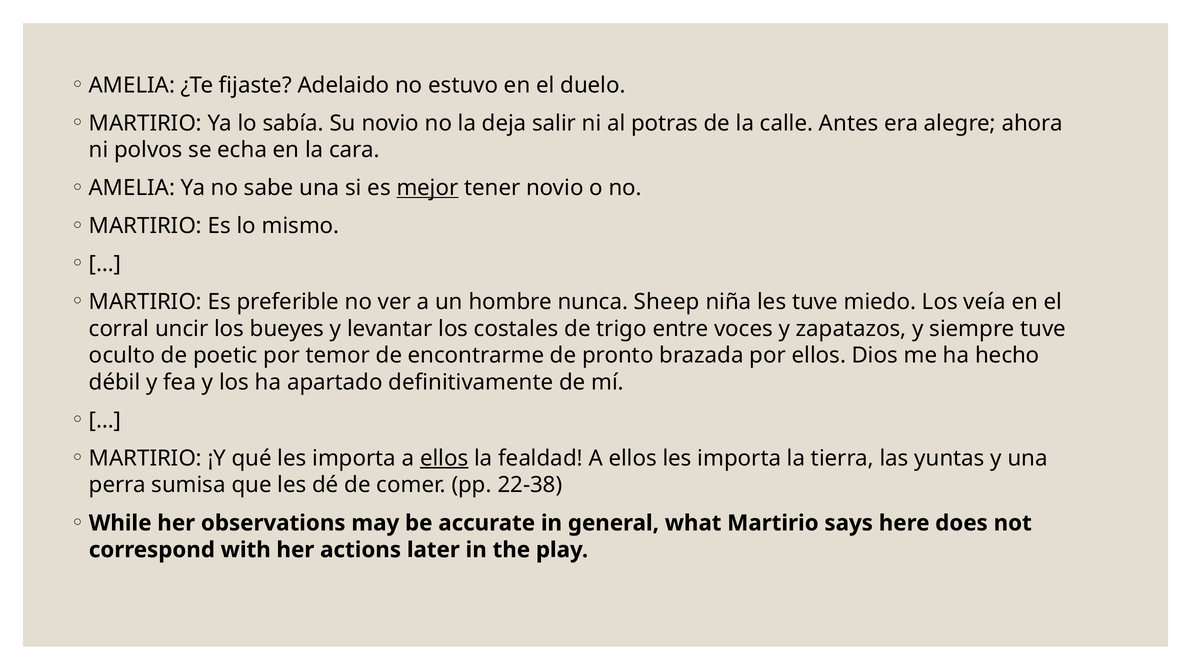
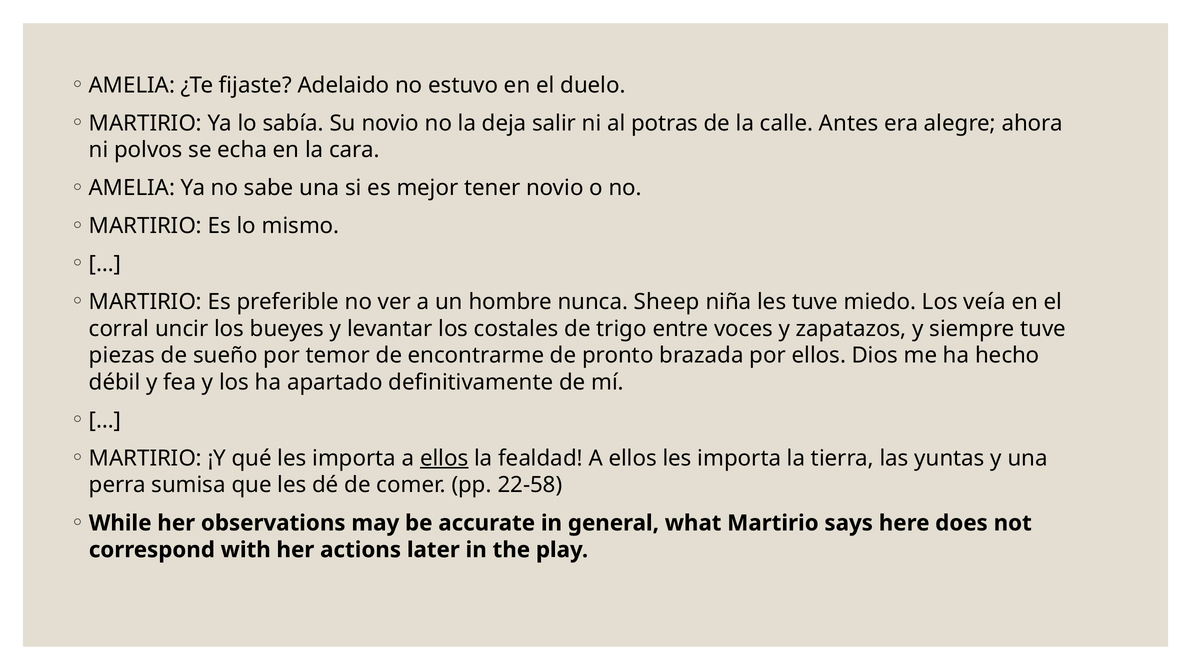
mejor underline: present -> none
oculto: oculto -> piezas
poetic: poetic -> sueño
22-38: 22-38 -> 22-58
